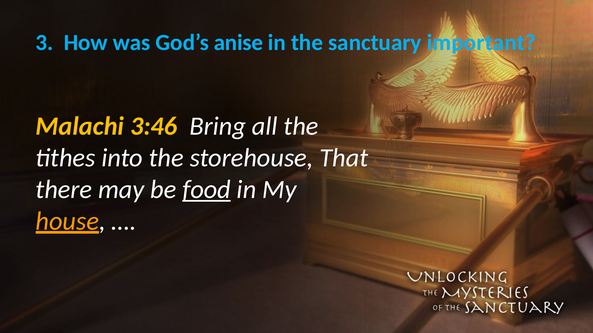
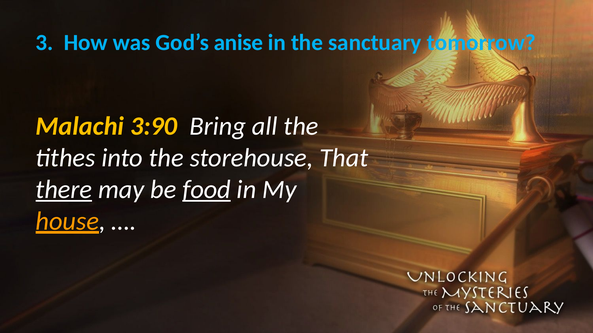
important: important -> tomorrow
3:46: 3:46 -> 3:90
there underline: none -> present
